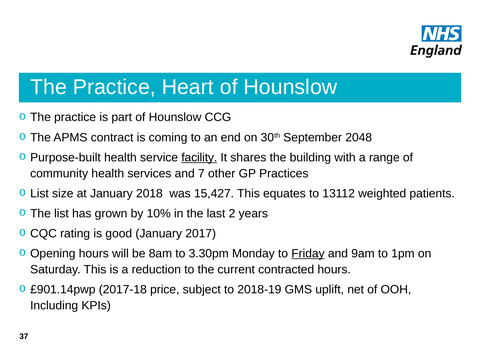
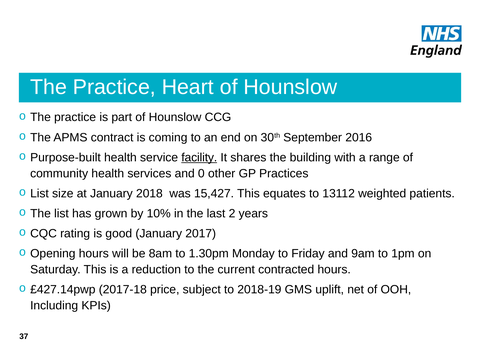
2048: 2048 -> 2016
7: 7 -> 0
3.30pm: 3.30pm -> 1.30pm
Friday underline: present -> none
£901.14pwp: £901.14pwp -> £427.14pwp
